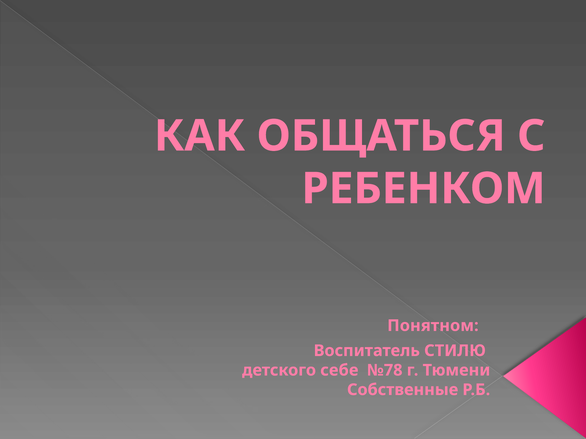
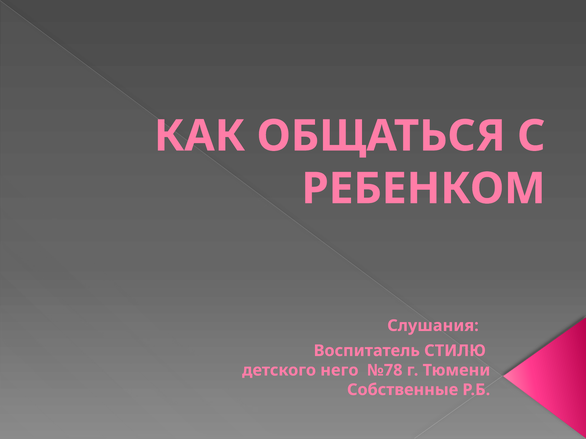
Понятном: Понятном -> Слушания
себе: себе -> него
